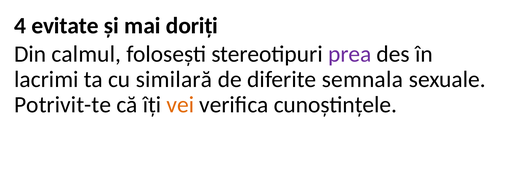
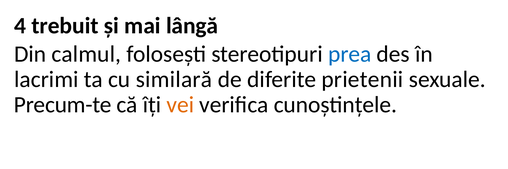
evitate: evitate -> trebuit
doriți: doriți -> lângă
prea colour: purple -> blue
semnala: semnala -> prietenii
Potrivit-te: Potrivit-te -> Precum-te
